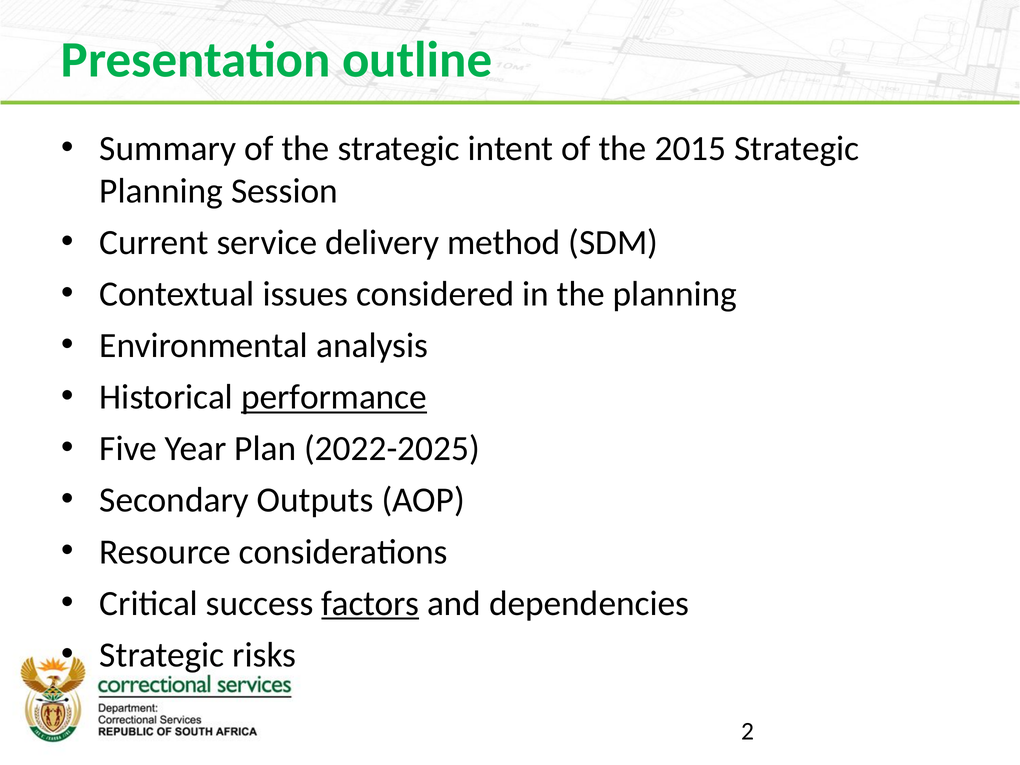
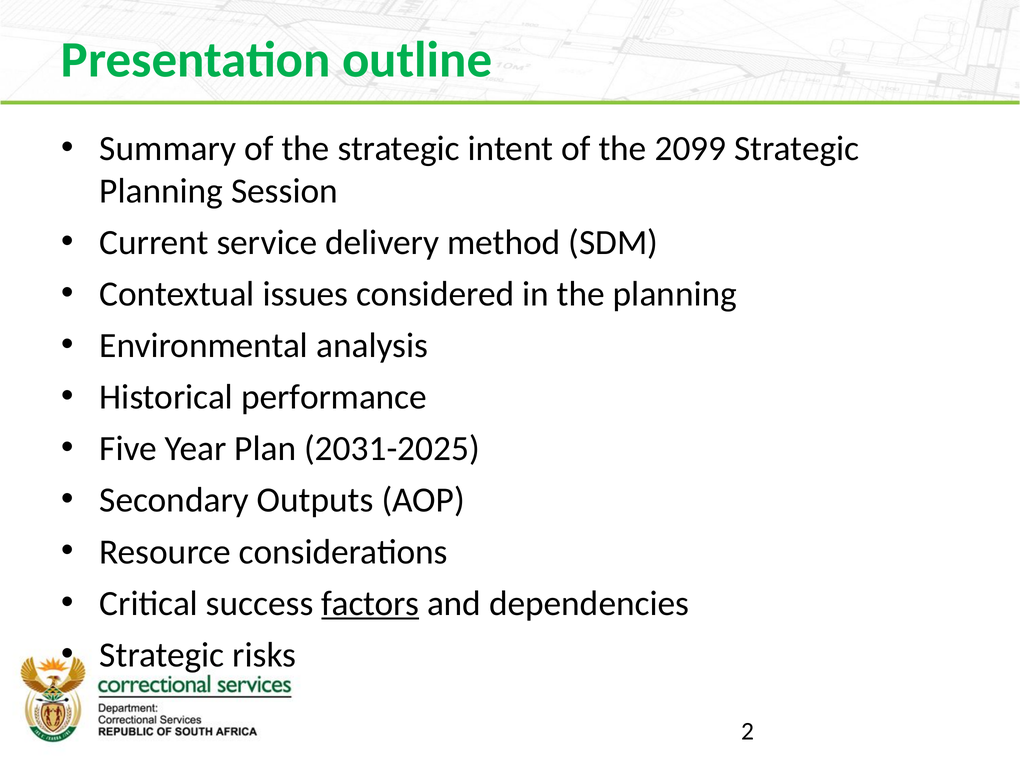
2015: 2015 -> 2099
performance underline: present -> none
2022-2025: 2022-2025 -> 2031-2025
